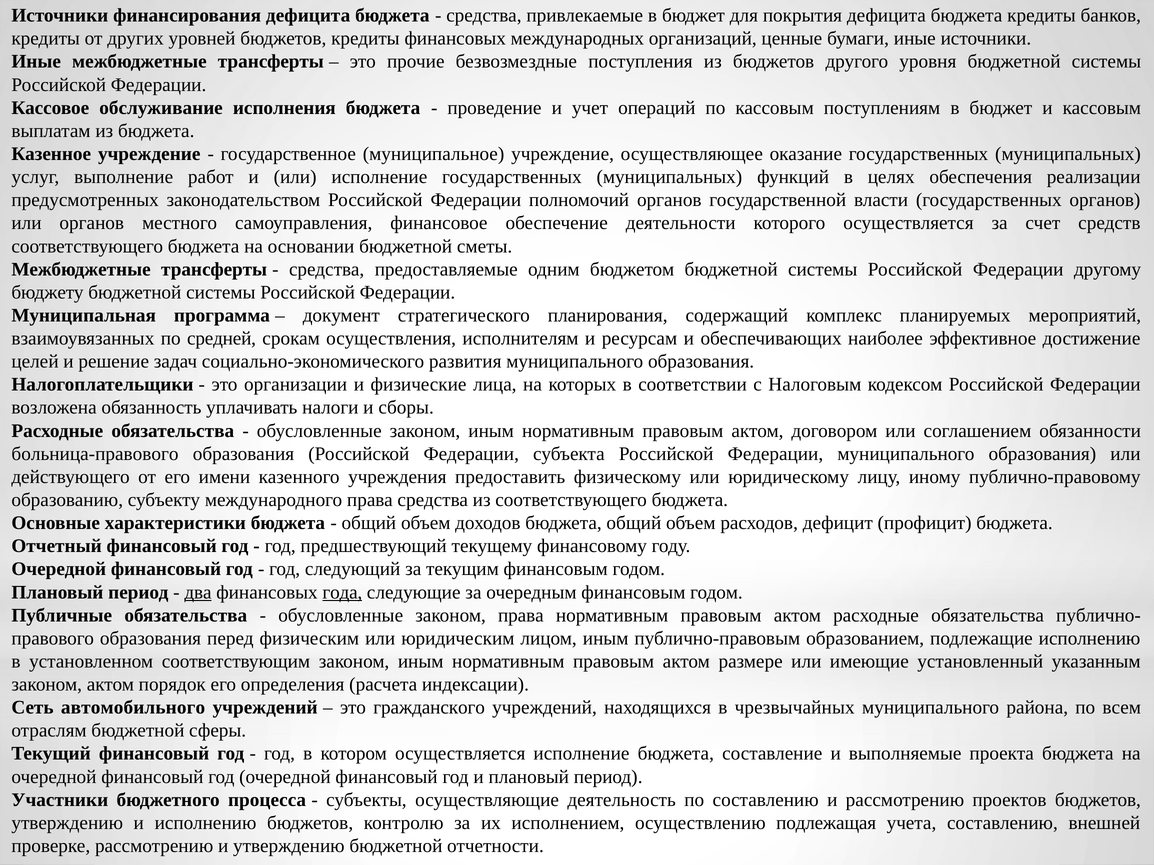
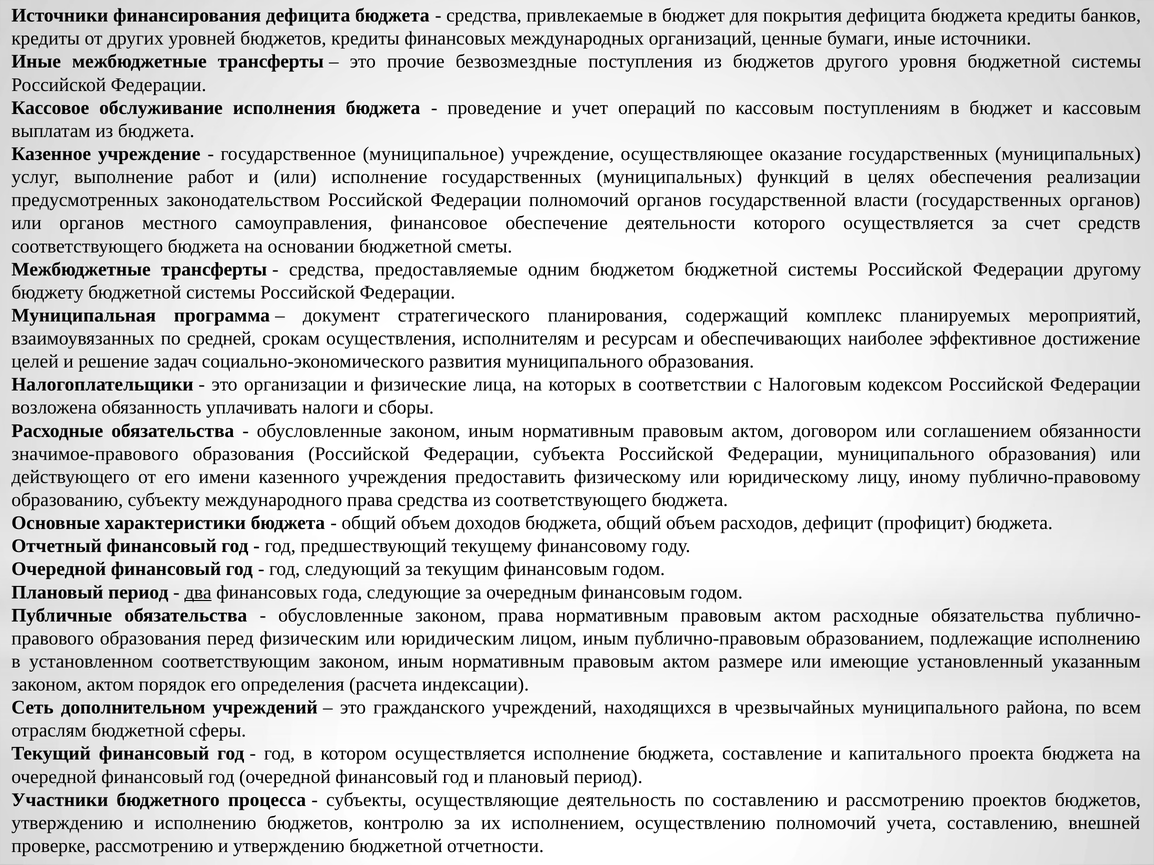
больница-правового: больница-правового -> значимое-правового
года underline: present -> none
автомобильного: автомобильного -> дополнительном
выполняемые: выполняемые -> капитального
осуществлению подлежащая: подлежащая -> полномочий
